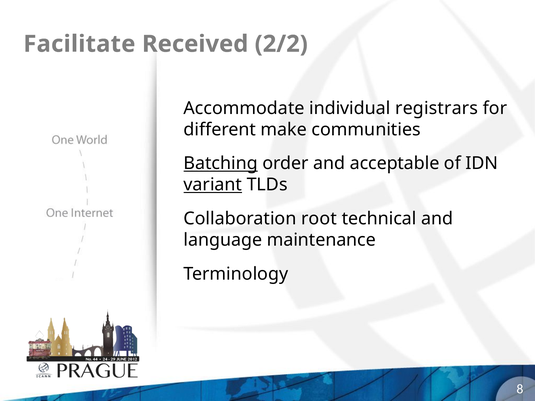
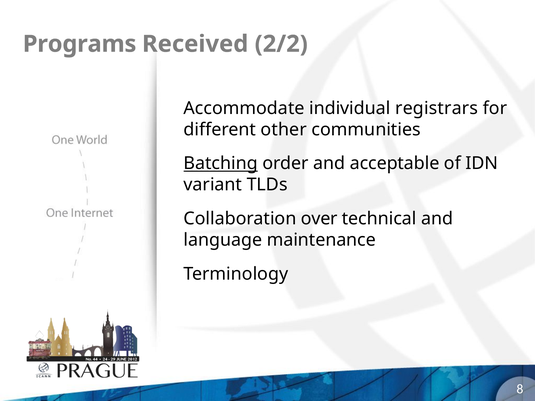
Facilitate: Facilitate -> Programs
make: make -> other
variant underline: present -> none
root: root -> over
